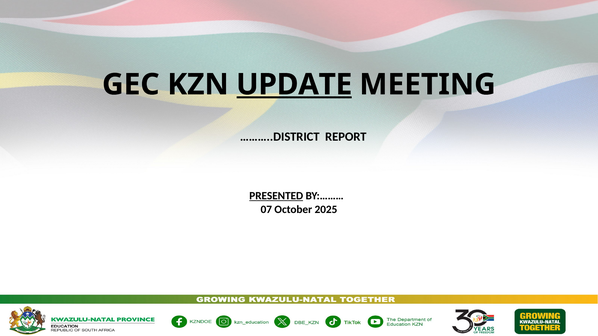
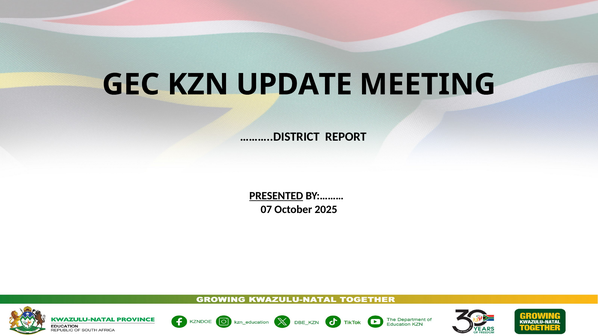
UPDATE underline: present -> none
